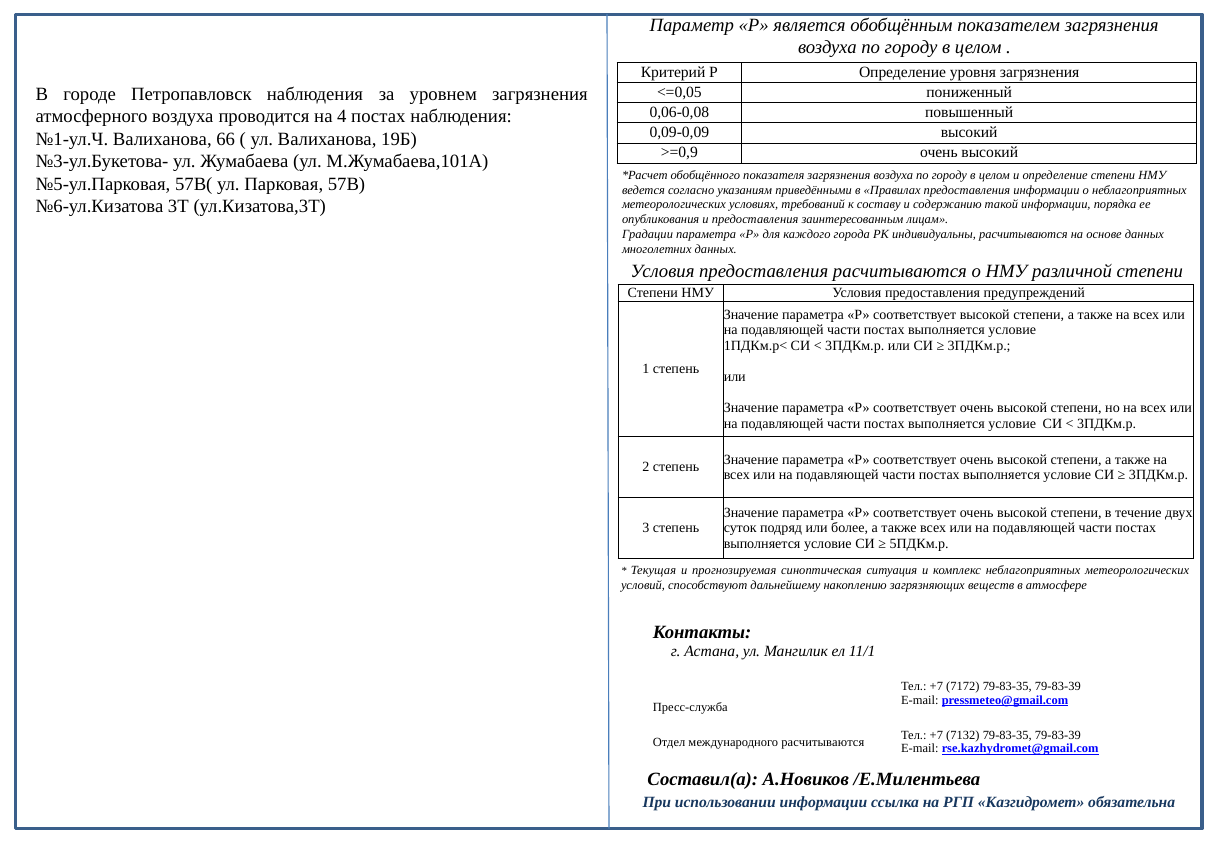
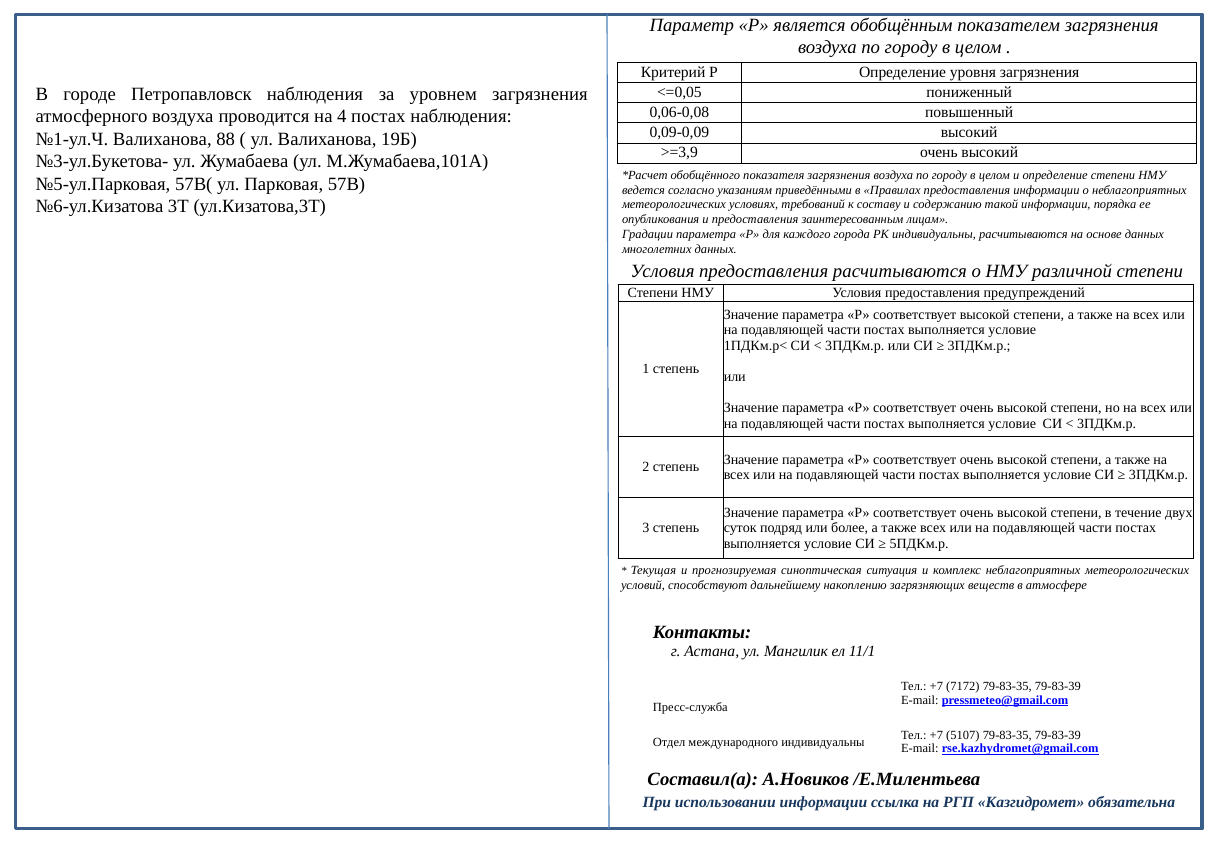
66: 66 -> 88
>=0,9: >=0,9 -> >=3,9
7132: 7132 -> 5107
международного расчитываются: расчитываются -> индивидуальны
